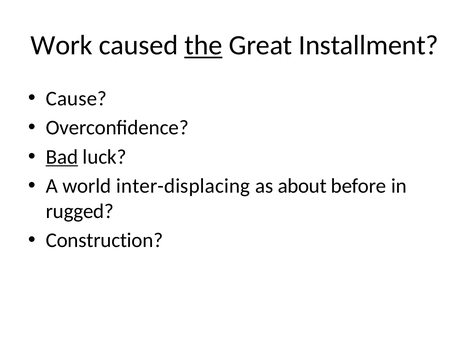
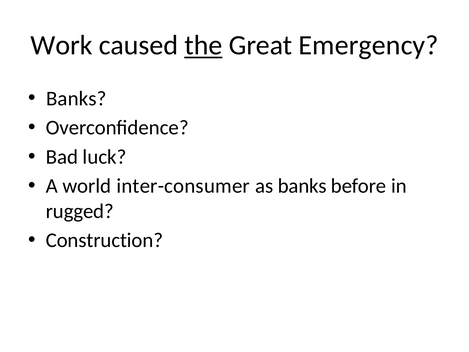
Installment: Installment -> Emergency
Cause at (76, 98): Cause -> Banks
Bad underline: present -> none
inter-displacing: inter-displacing -> inter-consumer
as about: about -> banks
